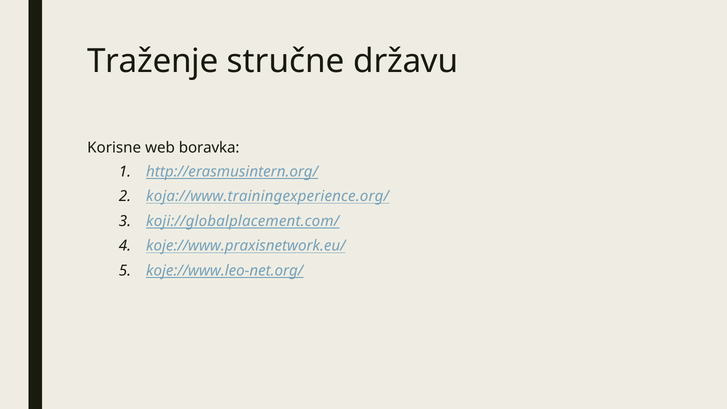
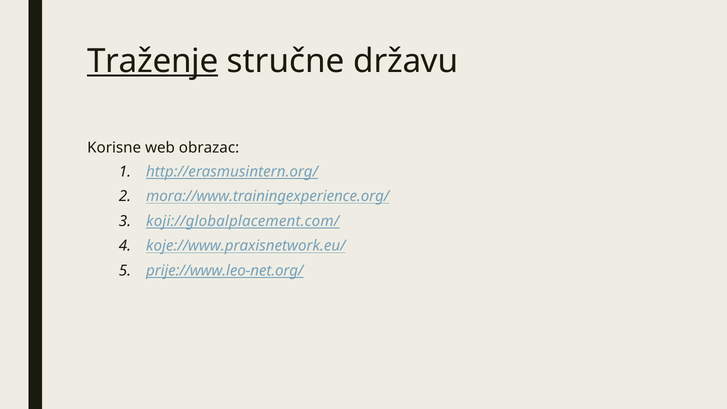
Traženje underline: none -> present
boravka: boravka -> obrazac
koja://www.trainingexperience.org/: koja://www.trainingexperience.org/ -> mora://www.trainingexperience.org/
koje://www.leo-net.org/: koje://www.leo-net.org/ -> prije://www.leo-net.org/
